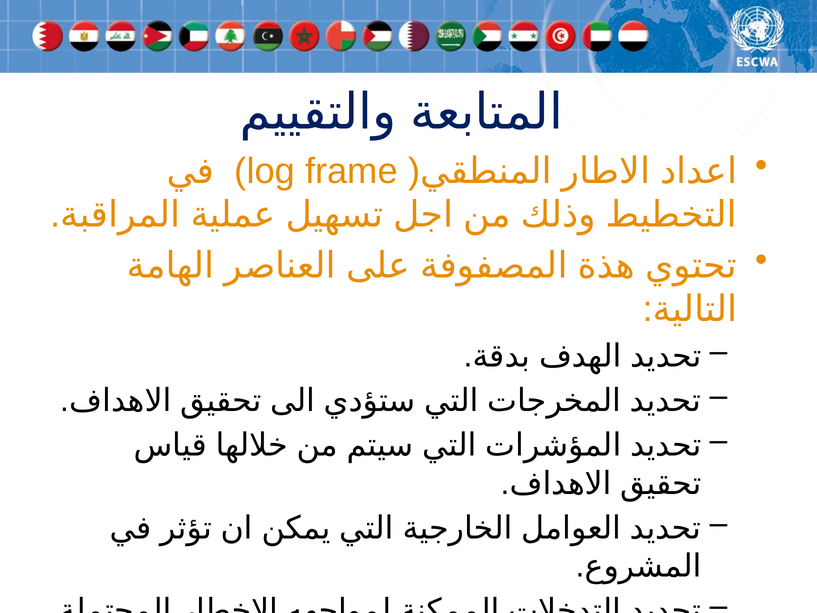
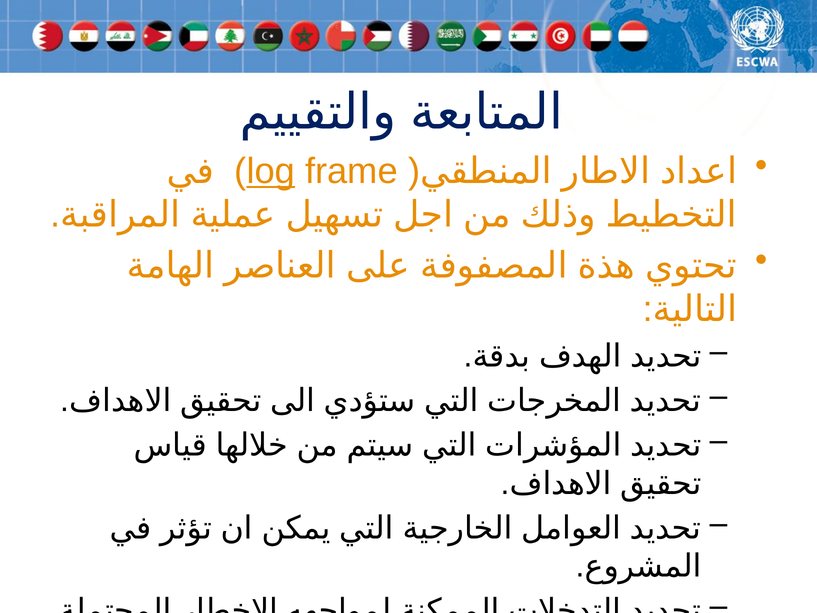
log underline: none -> present
